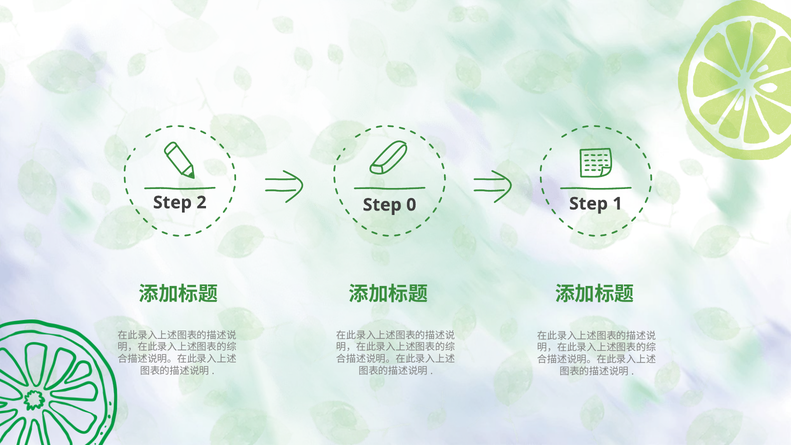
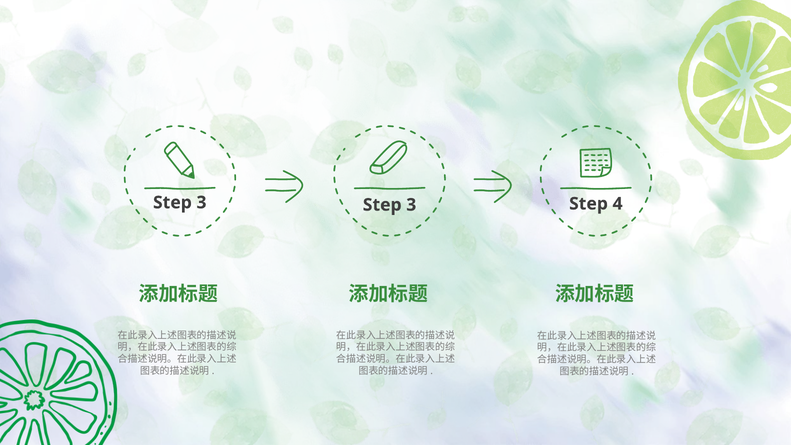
2 at (201, 203): 2 -> 3
0 at (411, 205): 0 -> 3
1: 1 -> 4
